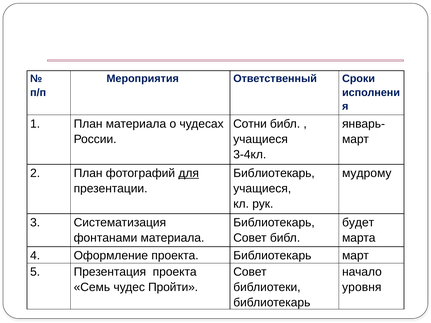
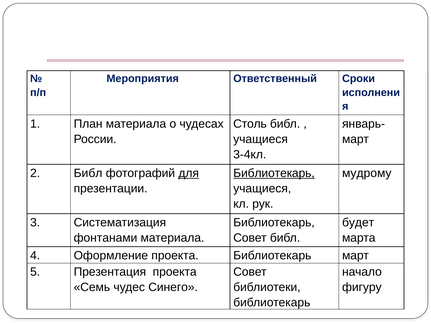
Сотни: Сотни -> Столь
2 План: План -> Библ
Библиотекарь at (274, 173) underline: none -> present
Пройти: Пройти -> Синего
уровня: уровня -> фигуру
